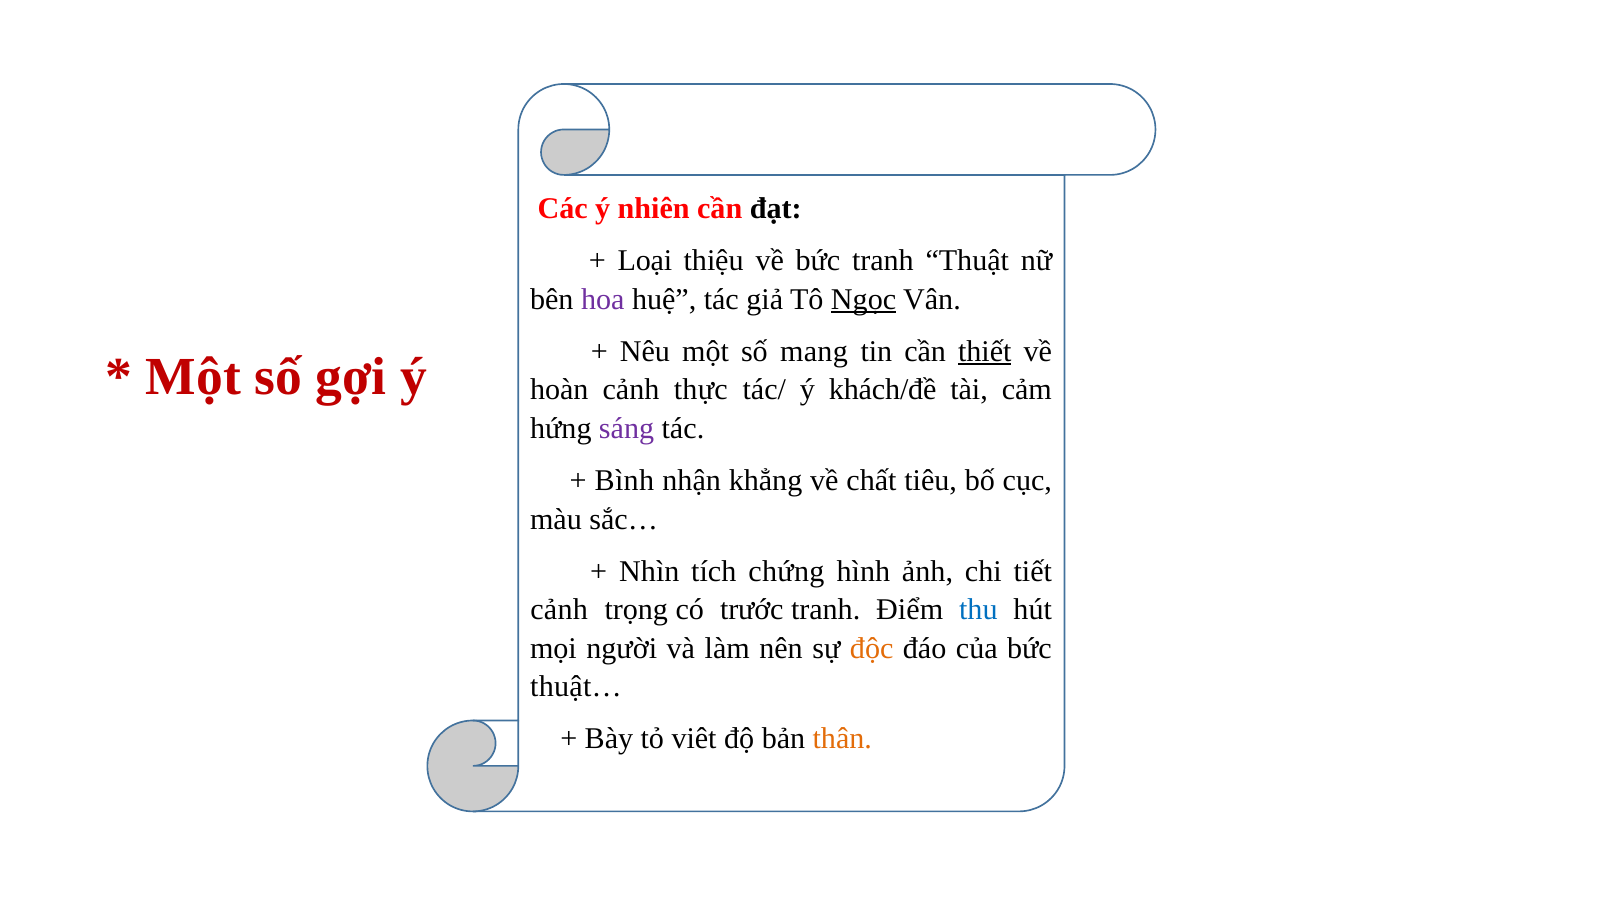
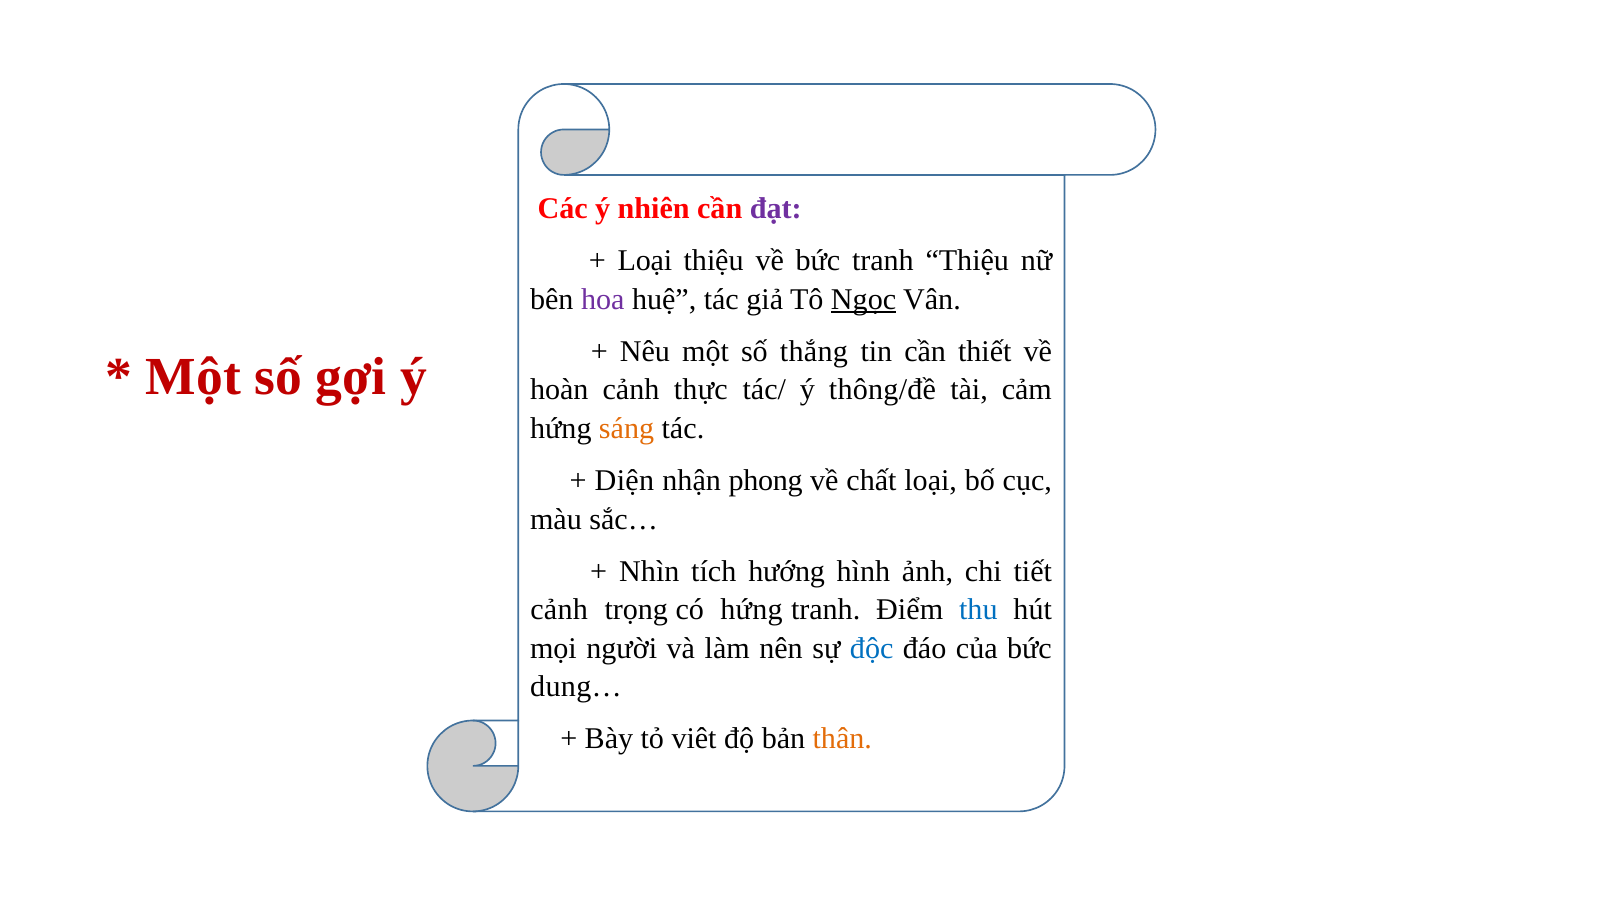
đạt colour: black -> purple
tranh Thuật: Thuật -> Thiệu
mang: mang -> thắng
thiết underline: present -> none
khách/đề: khách/đề -> thông/đề
sáng colour: purple -> orange
Bình: Bình -> Diện
khẳng: khẳng -> phong
chất tiêu: tiêu -> loại
chứng: chứng -> hướng
có trước: trước -> hứng
độc colour: orange -> blue
thuật…: thuật… -> dung…
